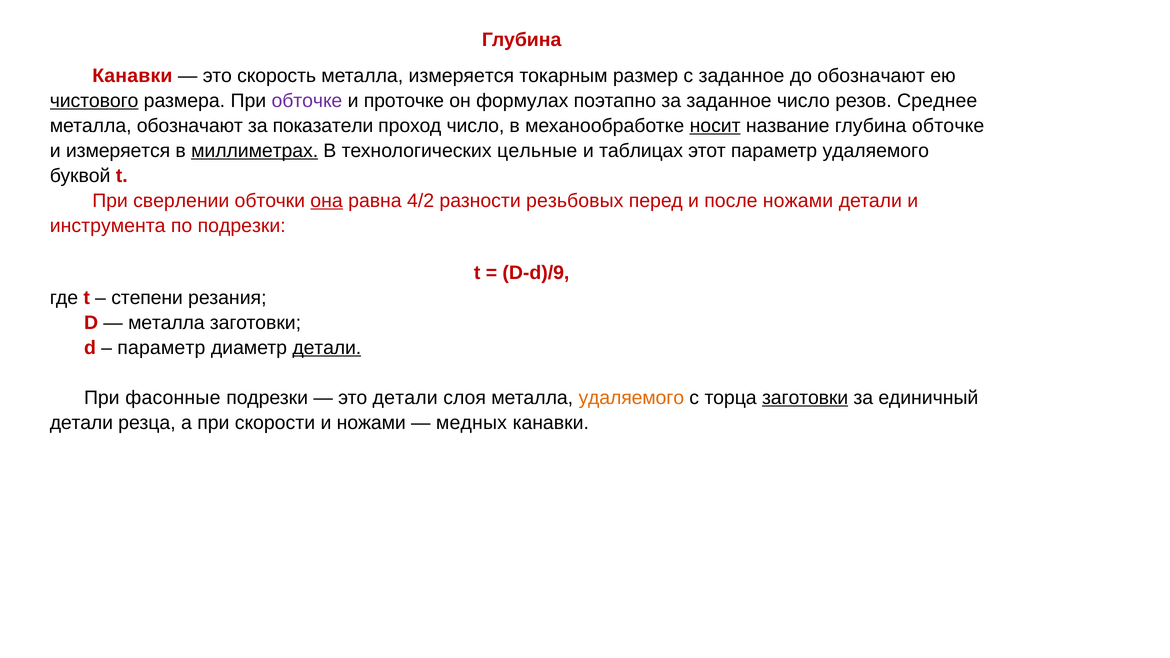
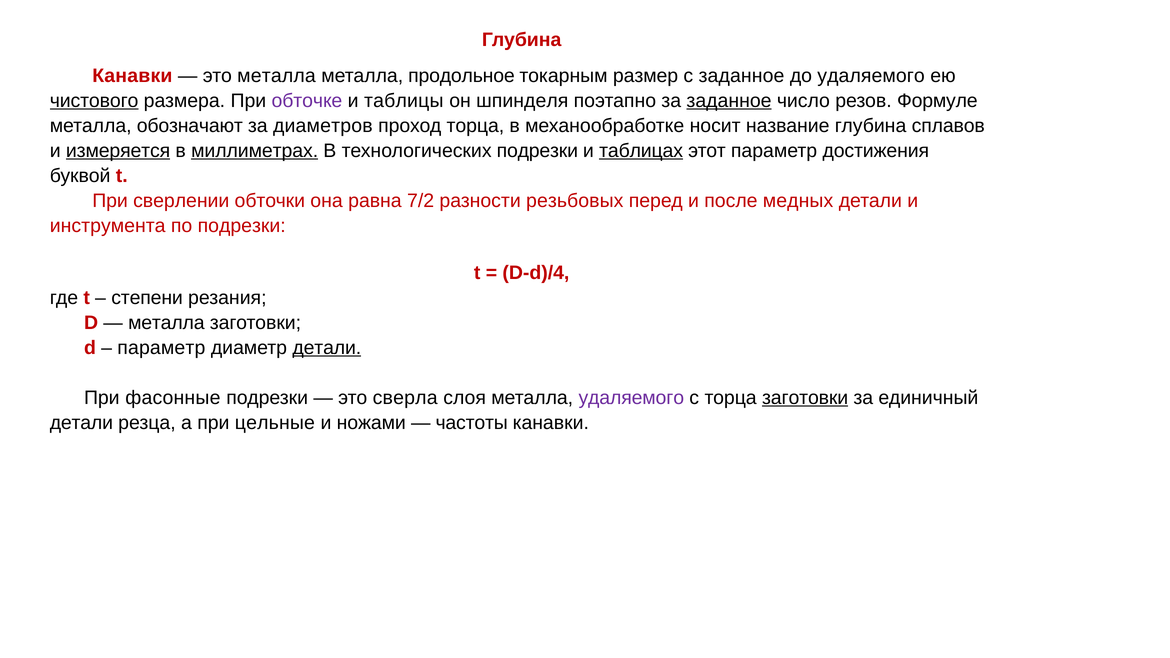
это скорость: скорость -> металла
металла измеряется: измеряется -> продольное
до обозначают: обозначают -> удаляемого
проточке: проточке -> таблицы
формулах: формулах -> шпинделя
заданное at (729, 101) underline: none -> present
Среднее: Среднее -> Формуле
показатели: показатели -> диаметров
проход число: число -> торца
носит underline: present -> none
глубина обточке: обточке -> сплавов
измеряется at (118, 151) underline: none -> present
технологических цельные: цельные -> подрезки
таблицах underline: none -> present
параметр удаляемого: удаляемого -> достижения
она underline: present -> none
4/2: 4/2 -> 7/2
после ножами: ножами -> медных
D-d)/9: D-d)/9 -> D-d)/4
это детали: детали -> сверла
удаляемого at (631, 398) colour: orange -> purple
скорости: скорости -> цельные
медных: медных -> частоты
